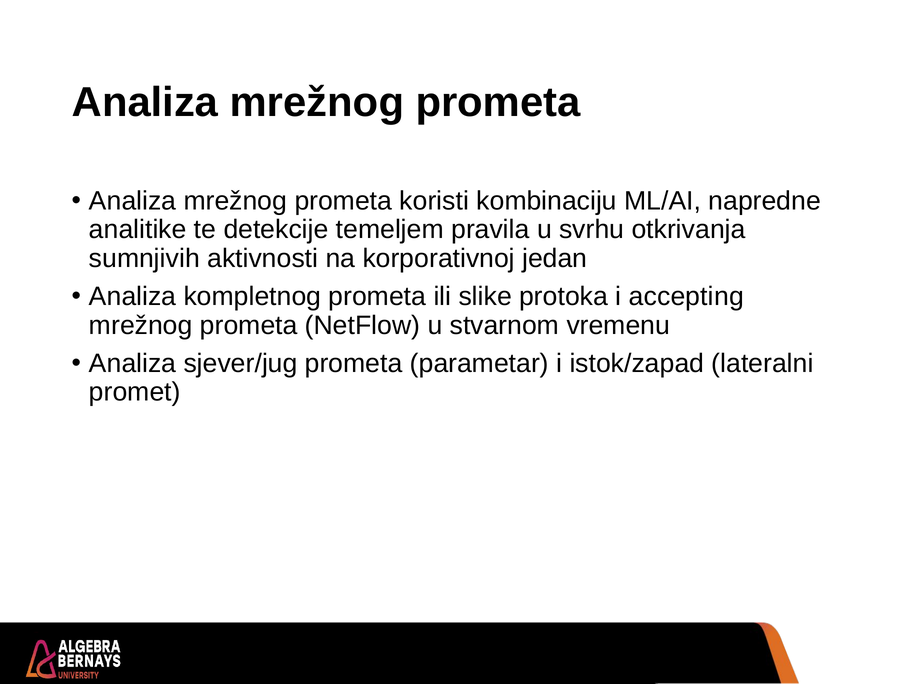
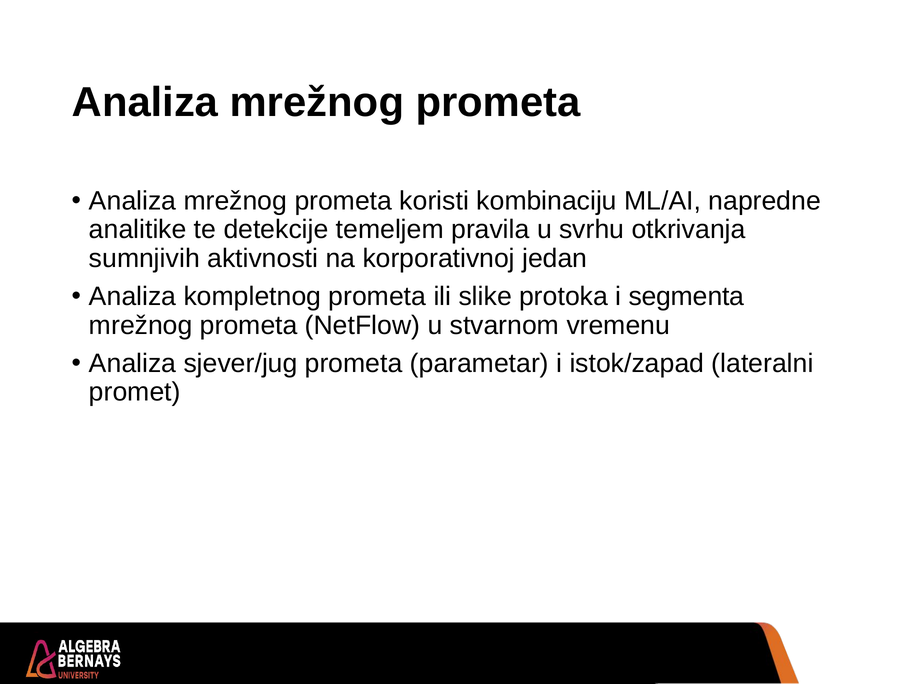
accepting: accepting -> segmenta
